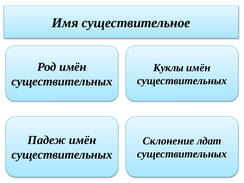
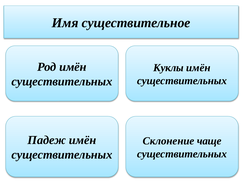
лдат: лдат -> чаще
